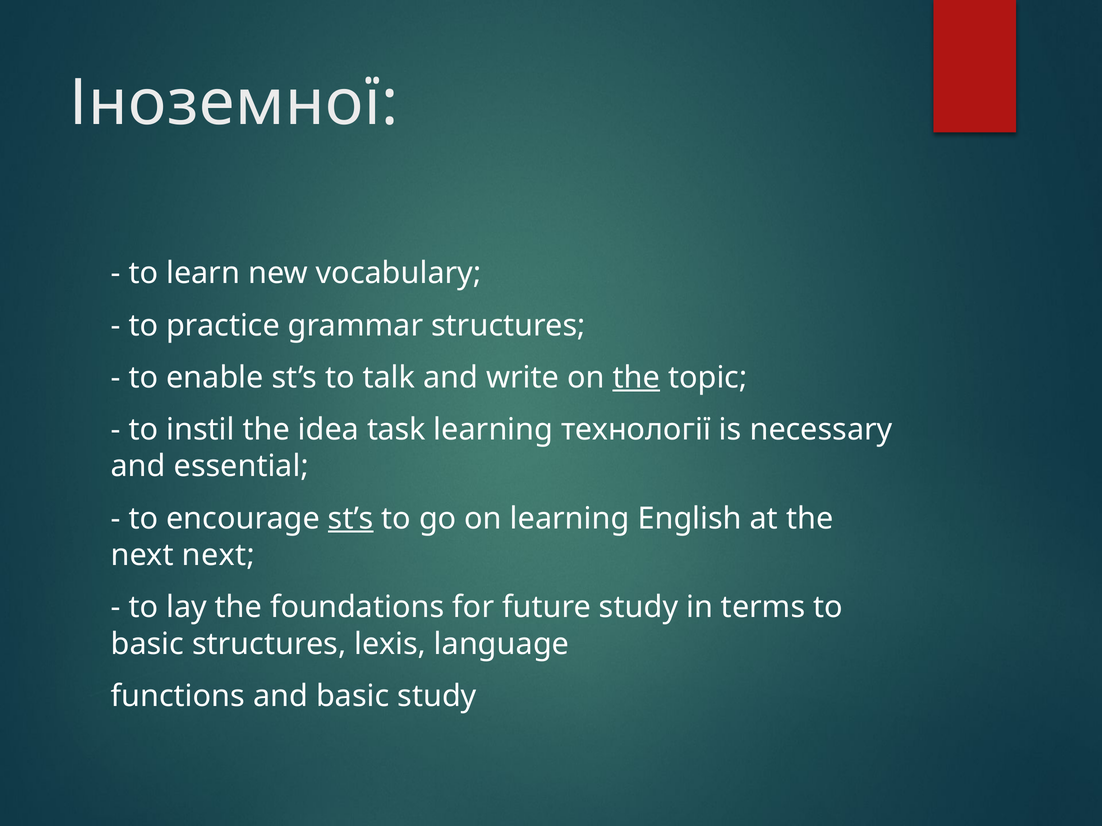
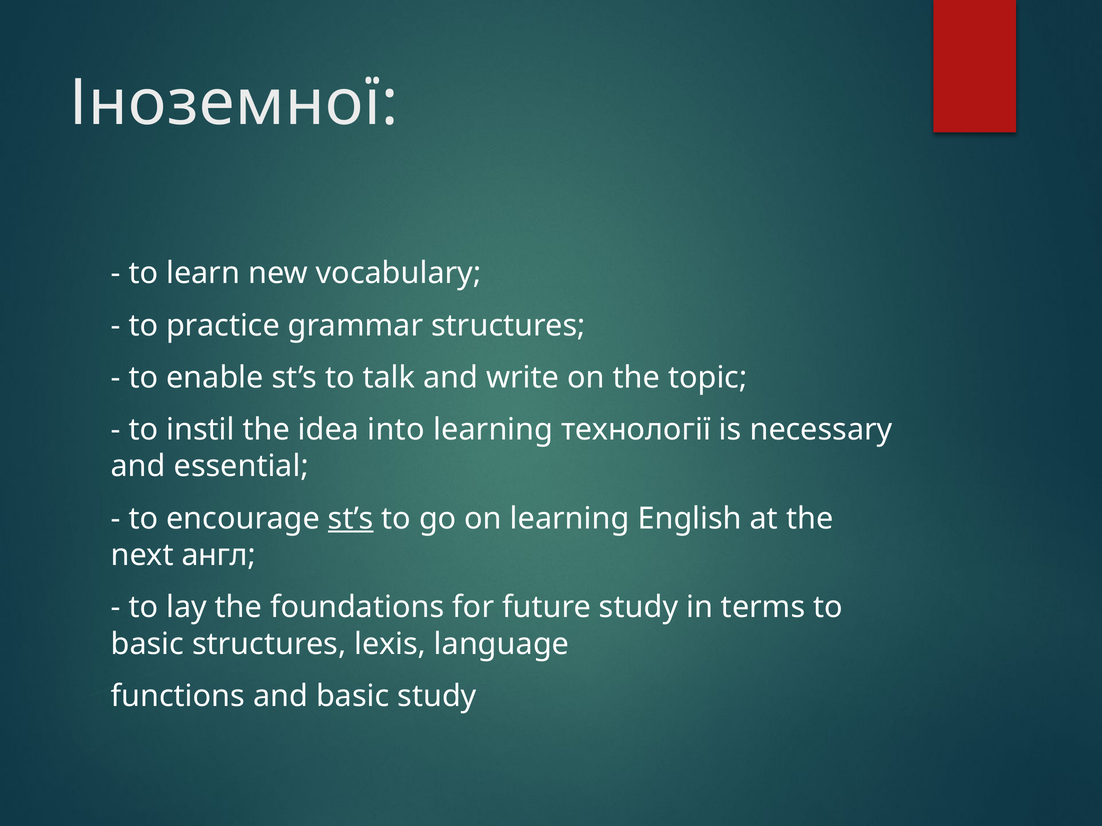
the at (636, 378) underline: present -> none
task: task -> into
next next: next -> англ
